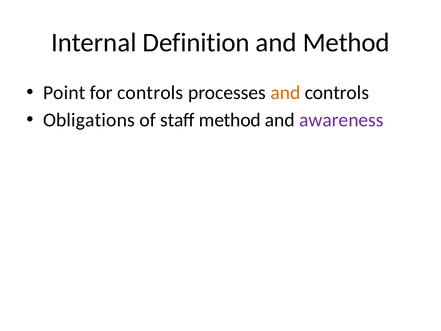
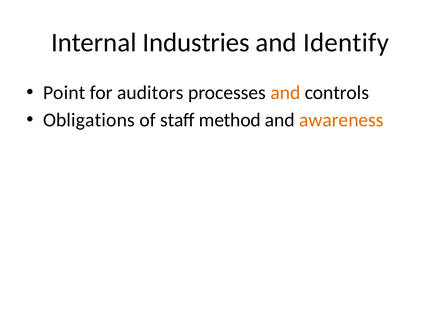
Definition: Definition -> Industries
and Method: Method -> Identify
for controls: controls -> auditors
awareness colour: purple -> orange
